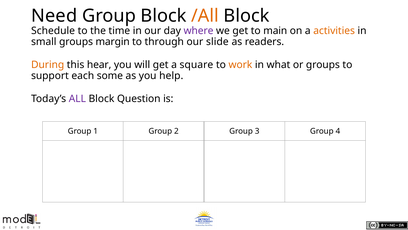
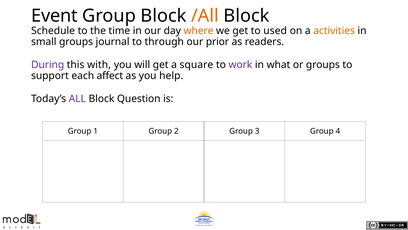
Need: Need -> Event
where colour: purple -> orange
main: main -> used
margin: margin -> journal
slide: slide -> prior
During colour: orange -> purple
hear: hear -> with
work colour: orange -> purple
some: some -> affect
